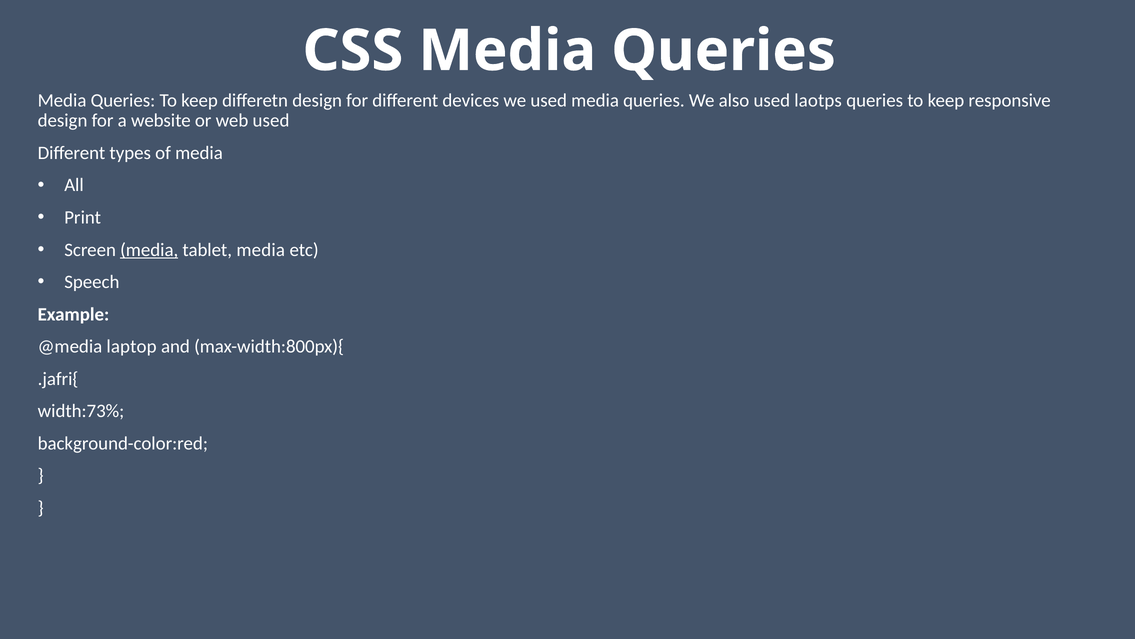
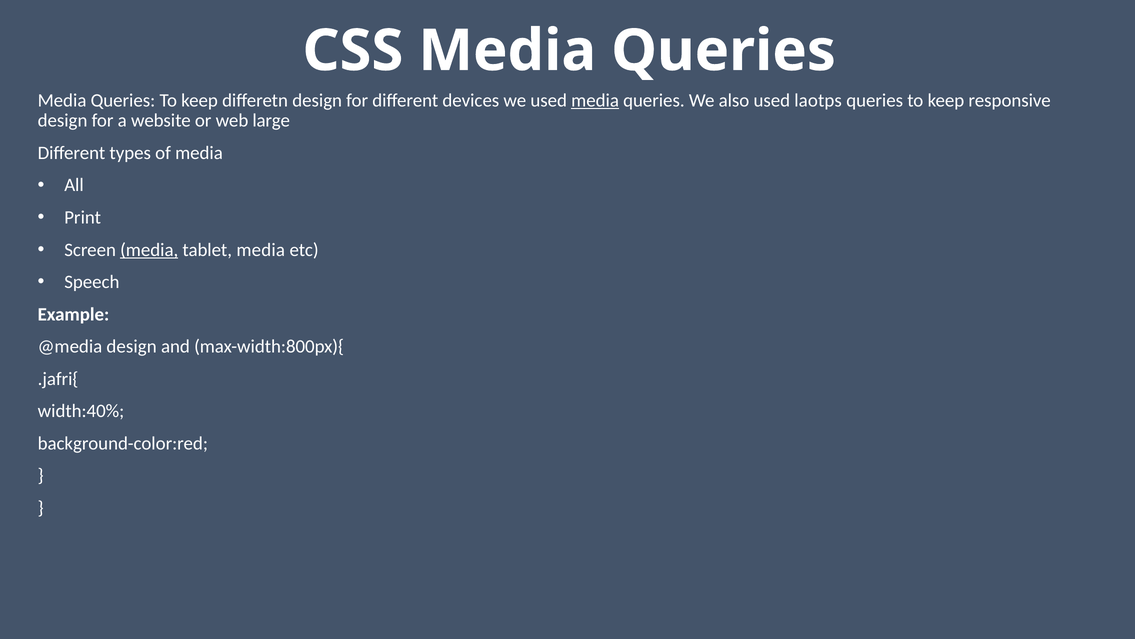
media at (595, 100) underline: none -> present
web used: used -> large
@media laptop: laptop -> design
width:73%: width:73% -> width:40%
